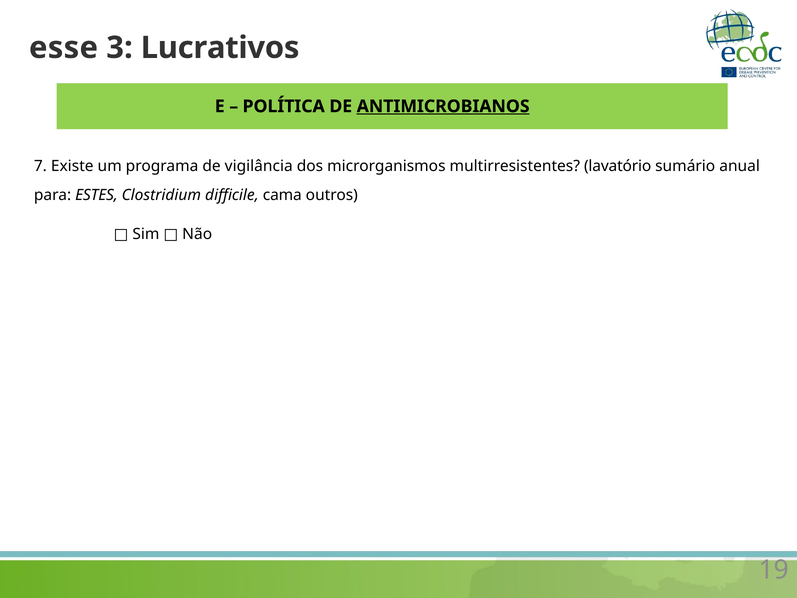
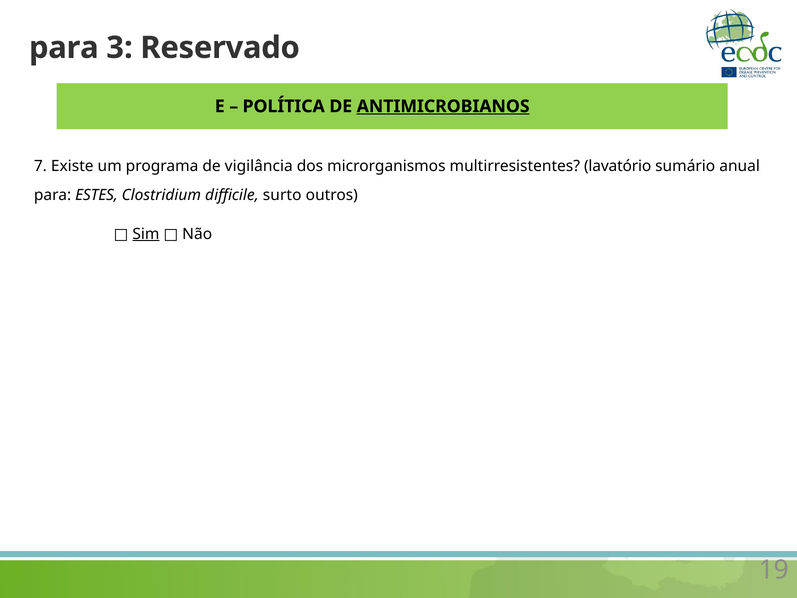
esse at (64, 48): esse -> para
Lucrativos: Lucrativos -> Reservado
cama: cama -> surto
Sim underline: none -> present
